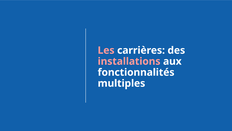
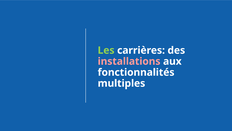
Les colour: pink -> light green
